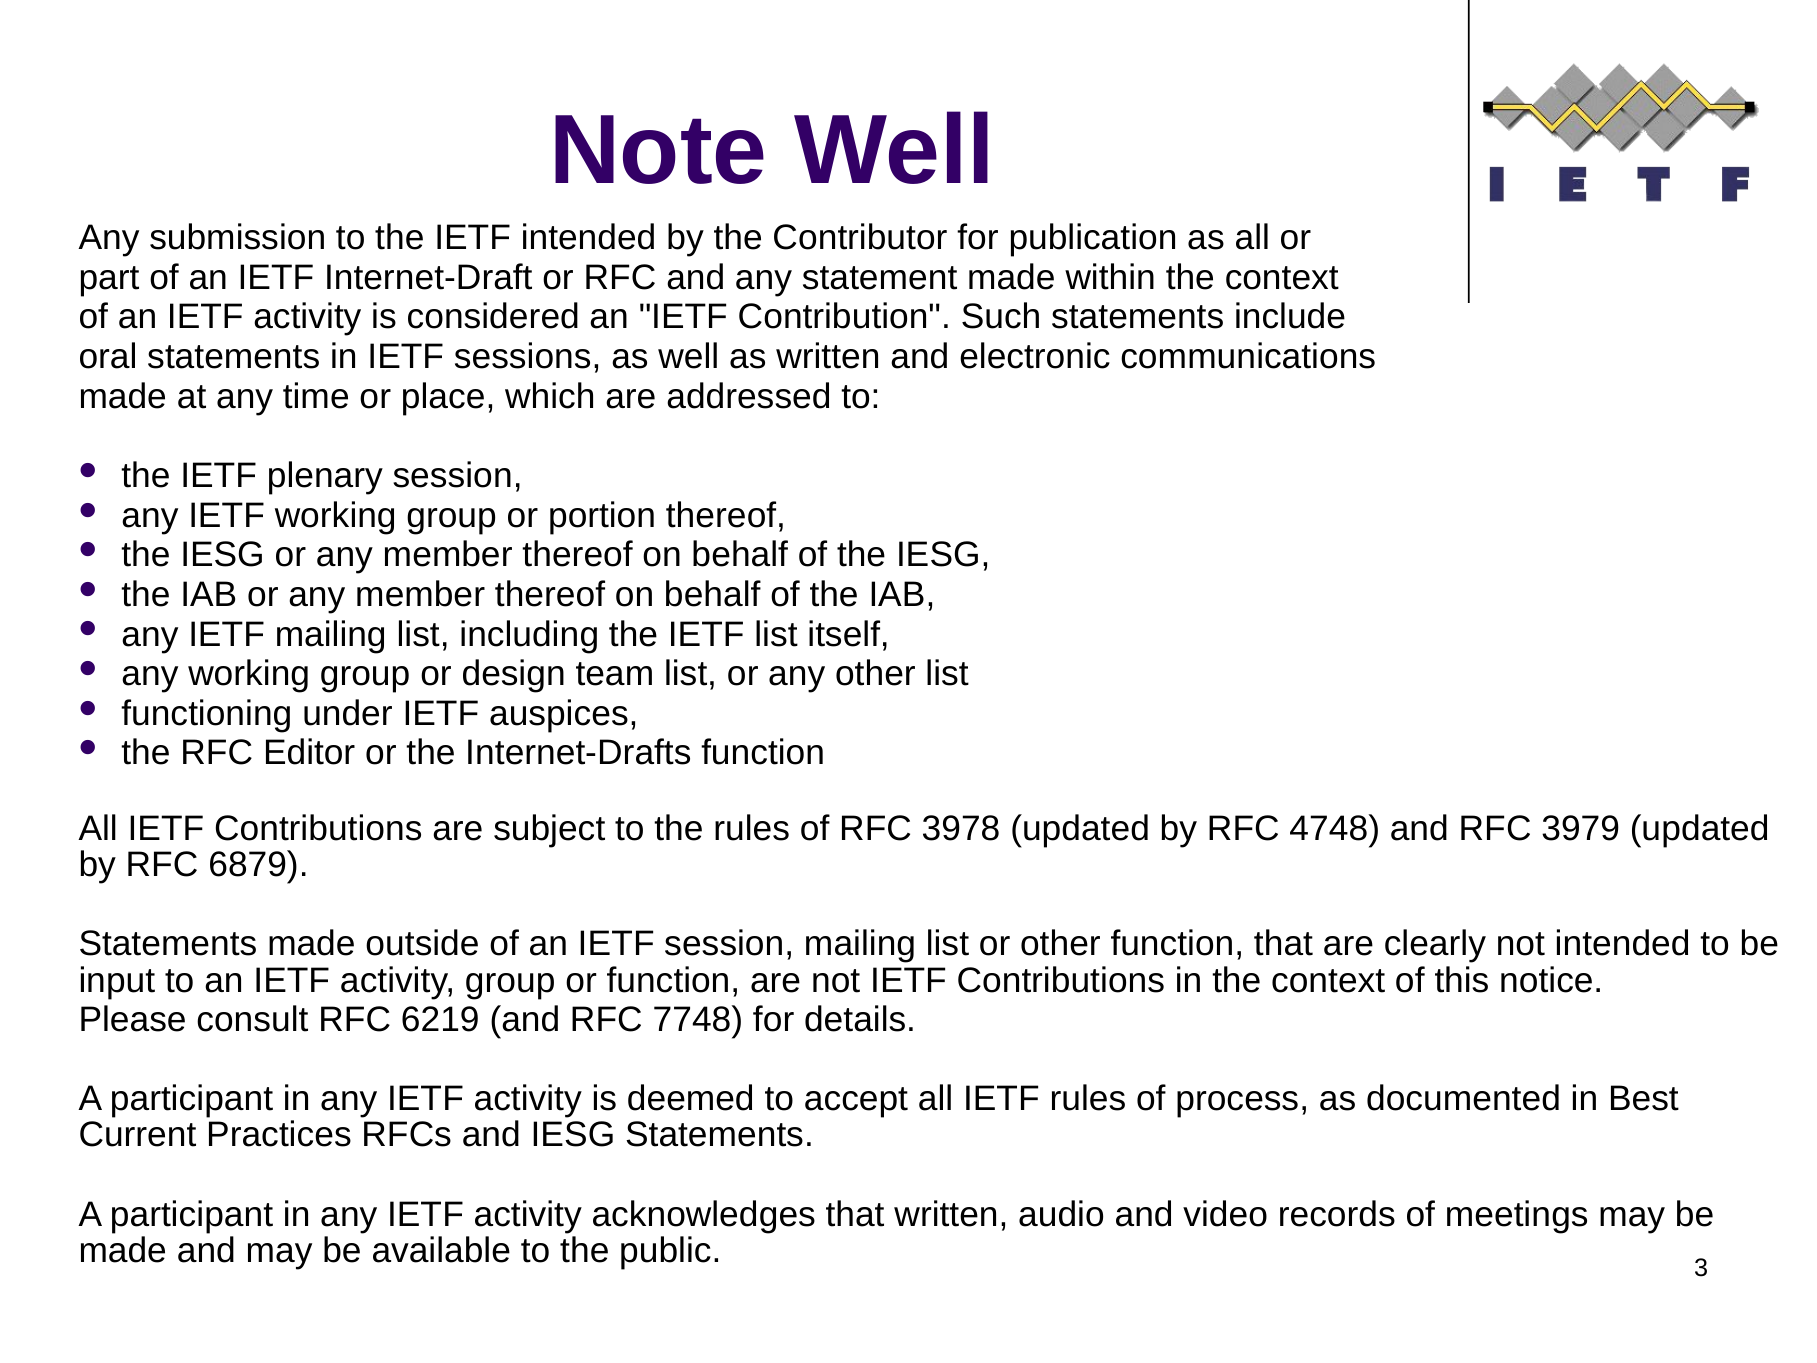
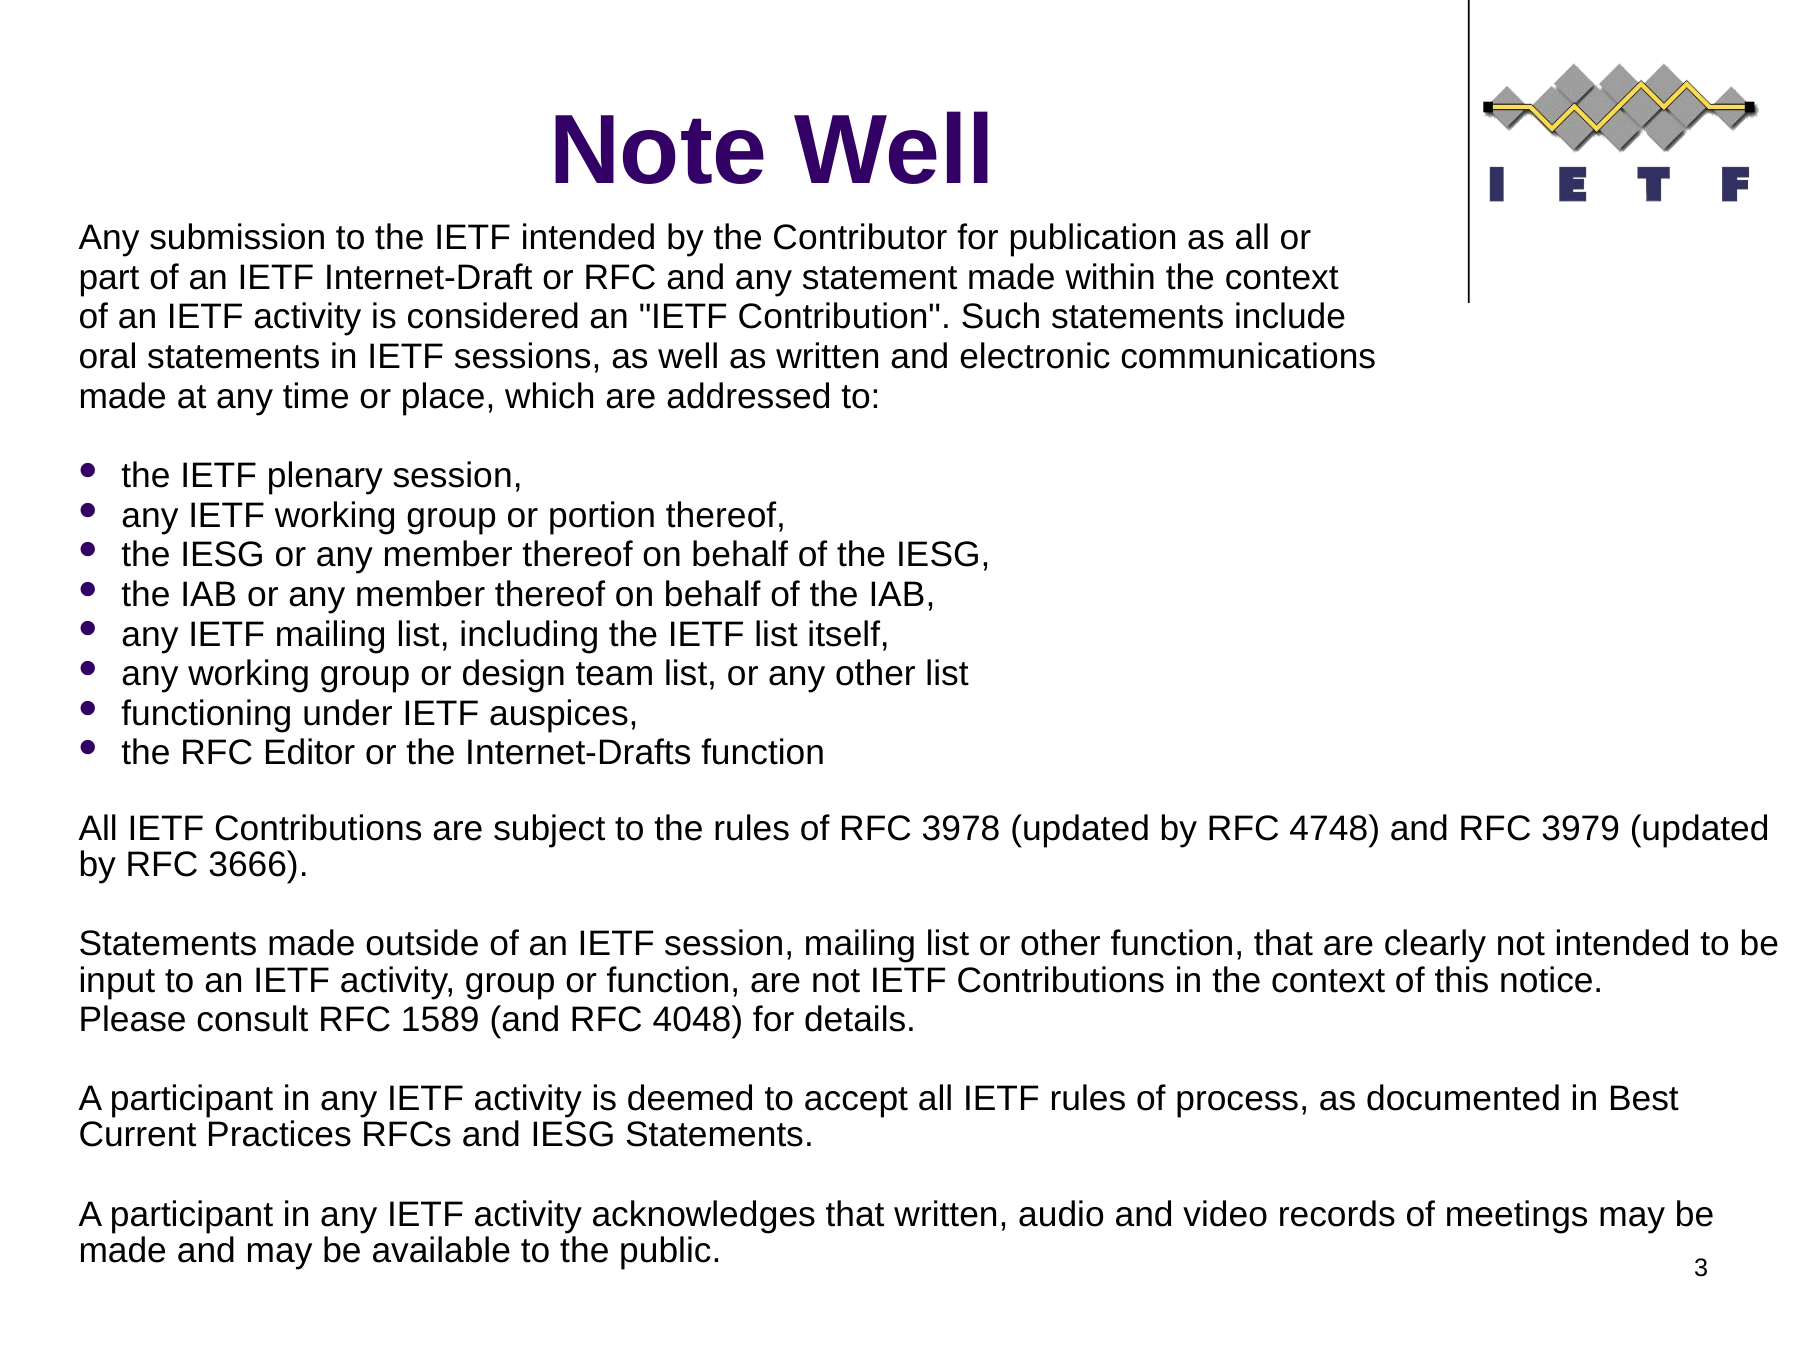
6879: 6879 -> 3666
6219: 6219 -> 1589
7748: 7748 -> 4048
